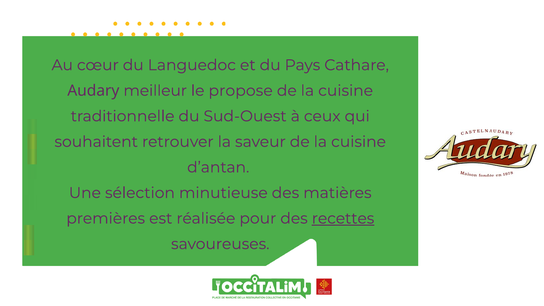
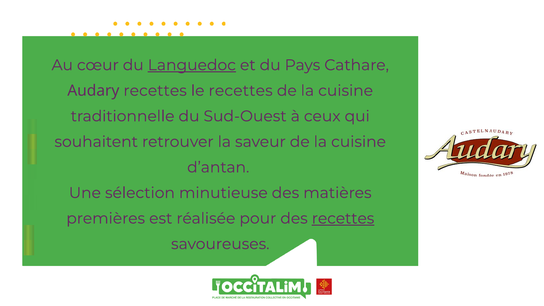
Languedoc underline: none -> present
Audary meilleur: meilleur -> recettes
le propose: propose -> recettes
